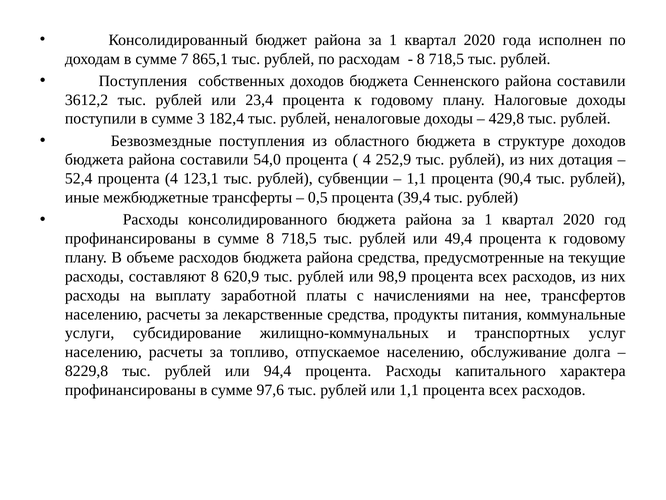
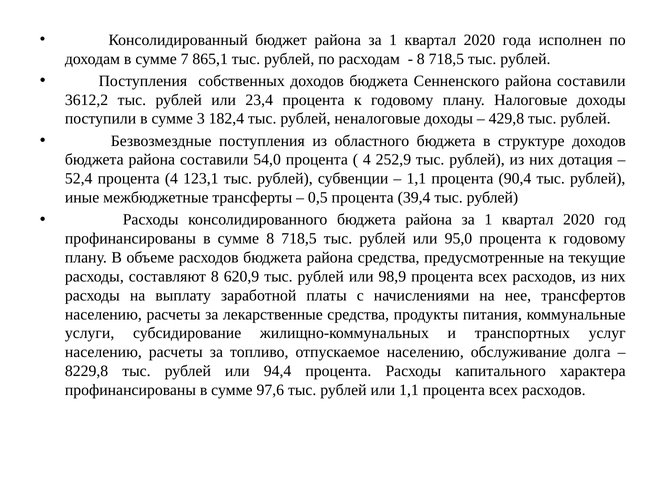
49,4: 49,4 -> 95,0
